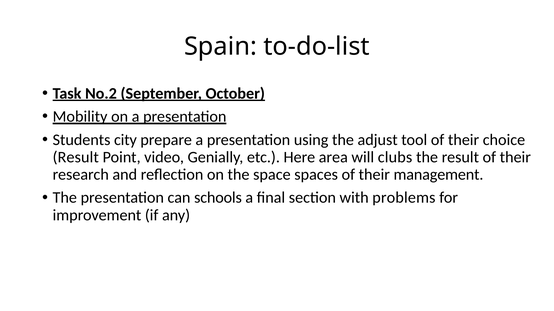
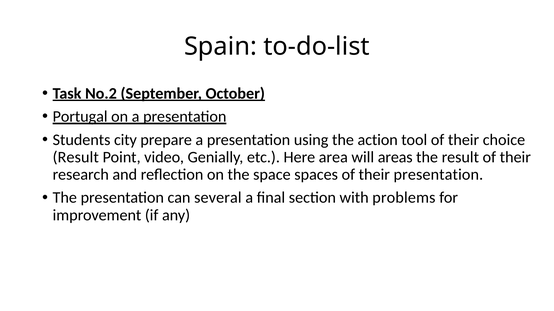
Mobility: Mobility -> Portugal
adjust: adjust -> action
clubs: clubs -> areas
their management: management -> presentation
schools: schools -> several
